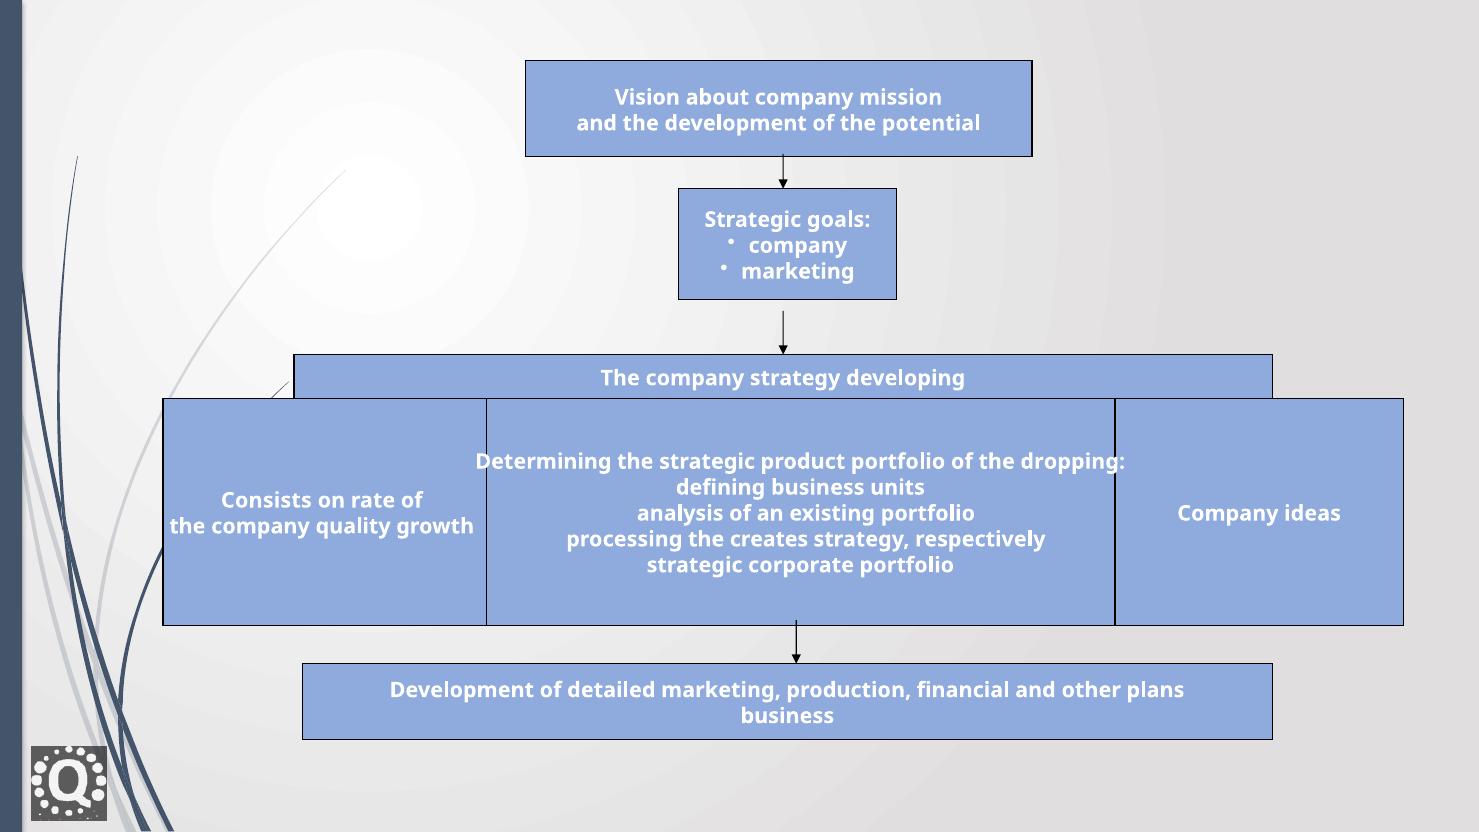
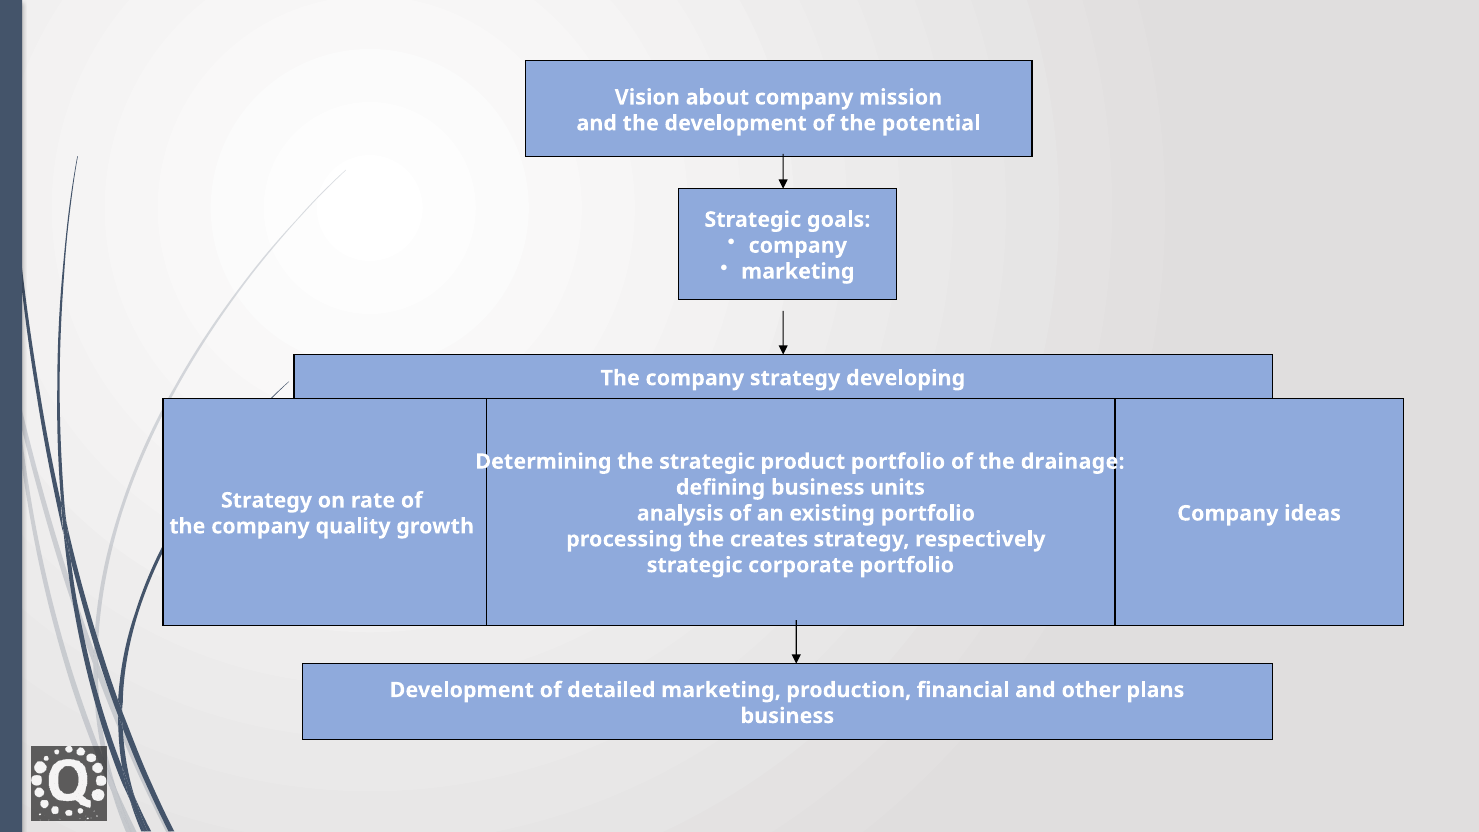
dropping: dropping -> drainage
Consists at (266, 500): Consists -> Strategy
